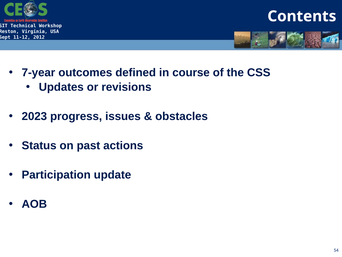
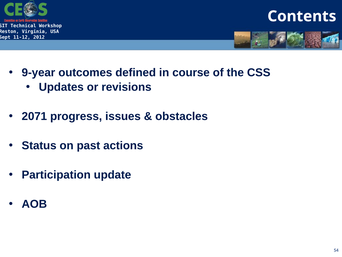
7-year: 7-year -> 9-year
2023: 2023 -> 2071
